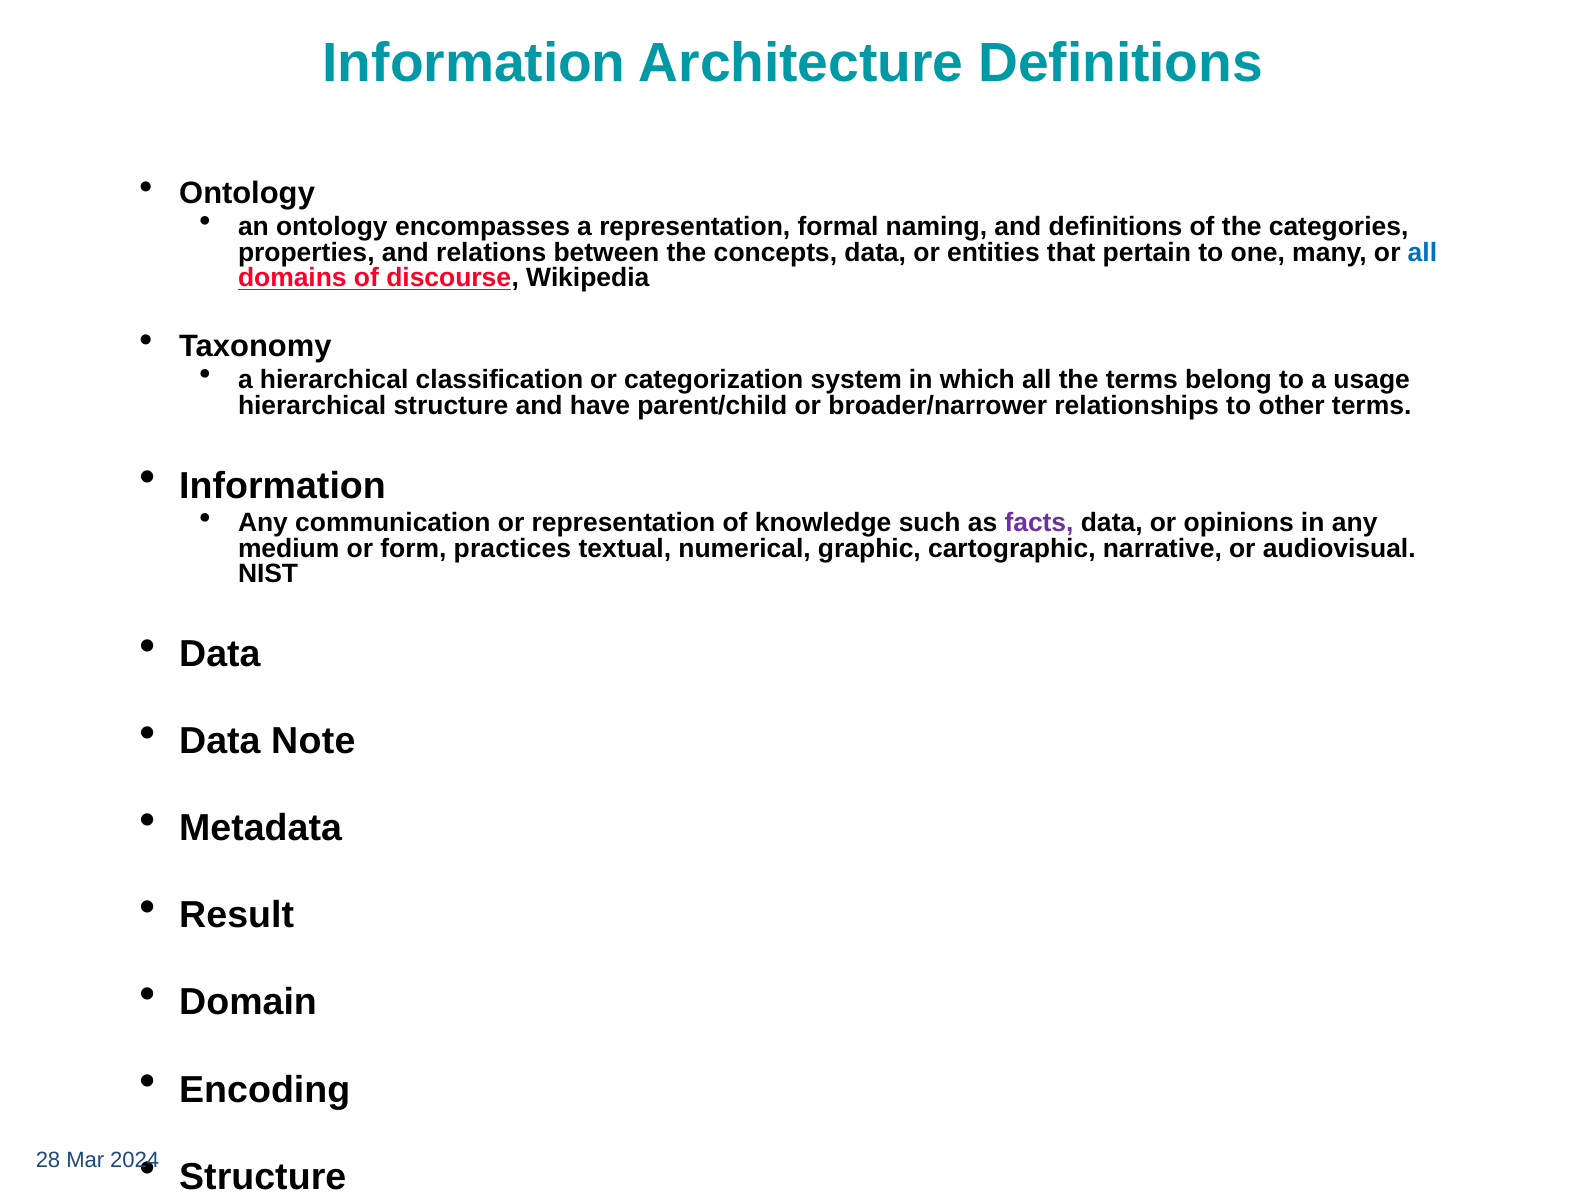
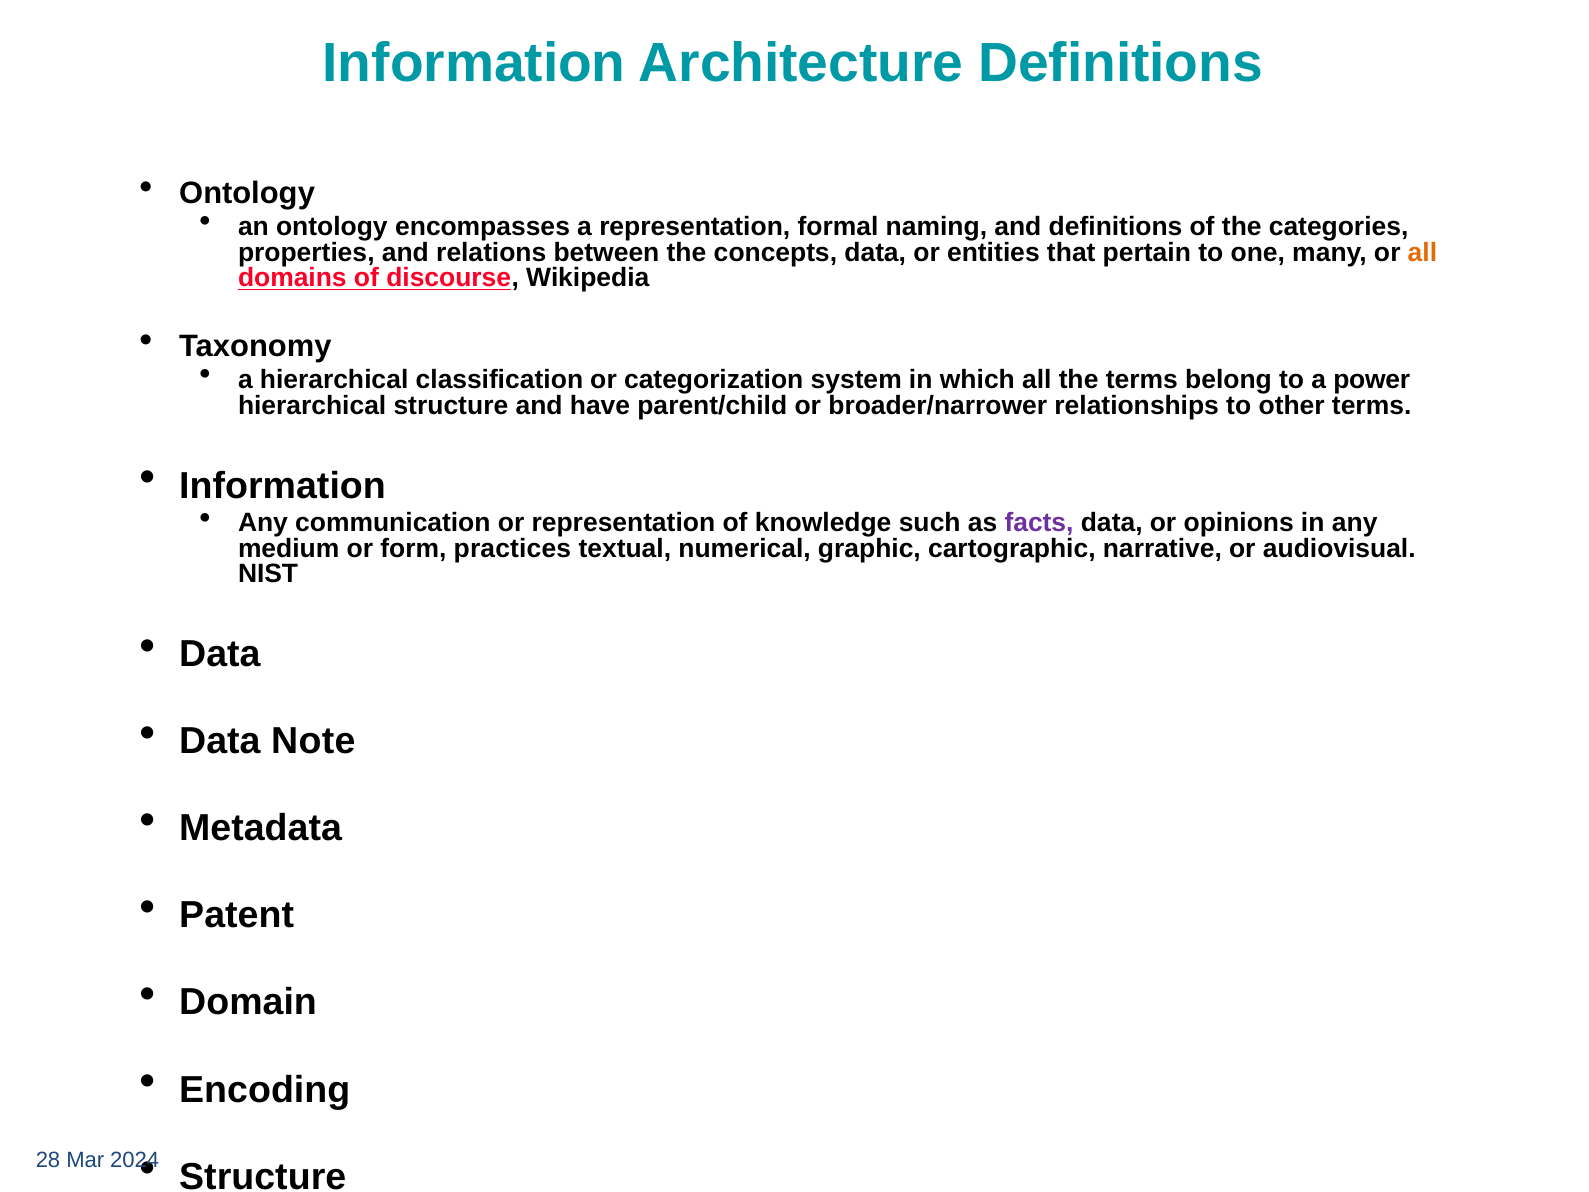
all at (1422, 252) colour: blue -> orange
usage: usage -> power
Result: Result -> Patent
